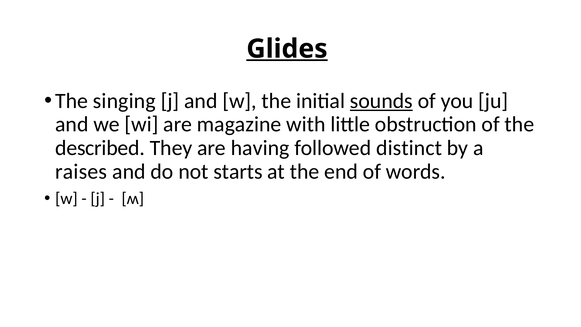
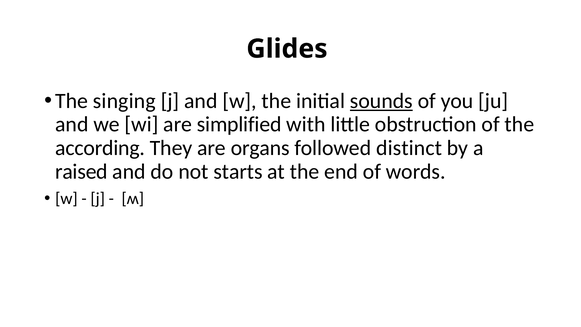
Glides underline: present -> none
magazine: magazine -> simplified
described: described -> according
having: having -> organs
raises: raises -> raised
